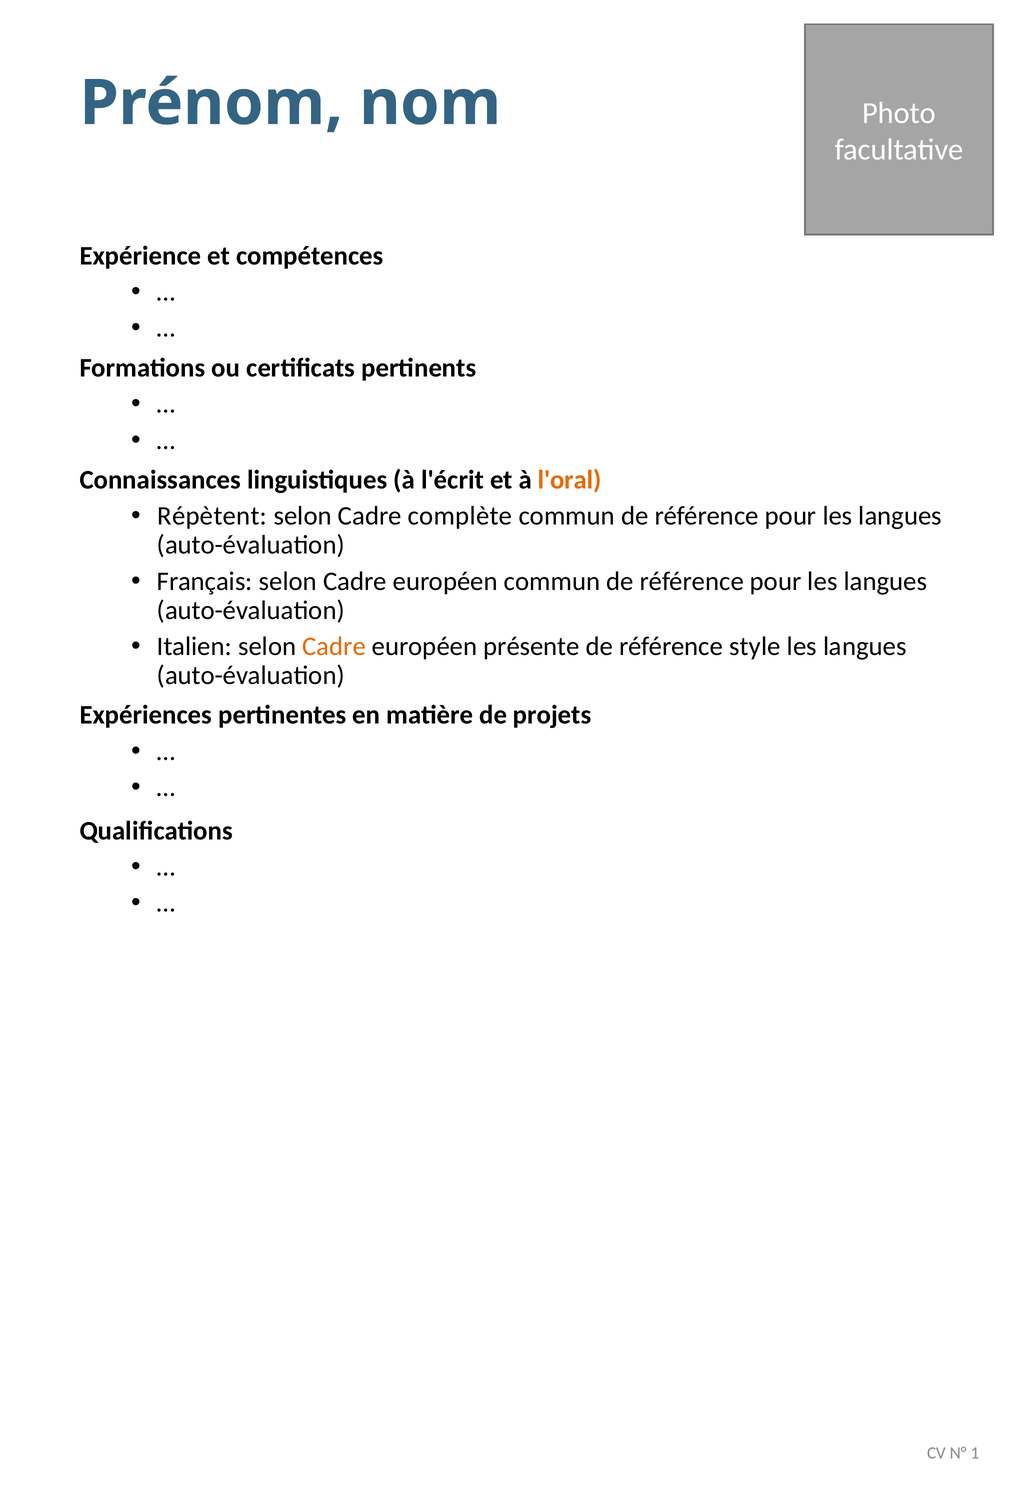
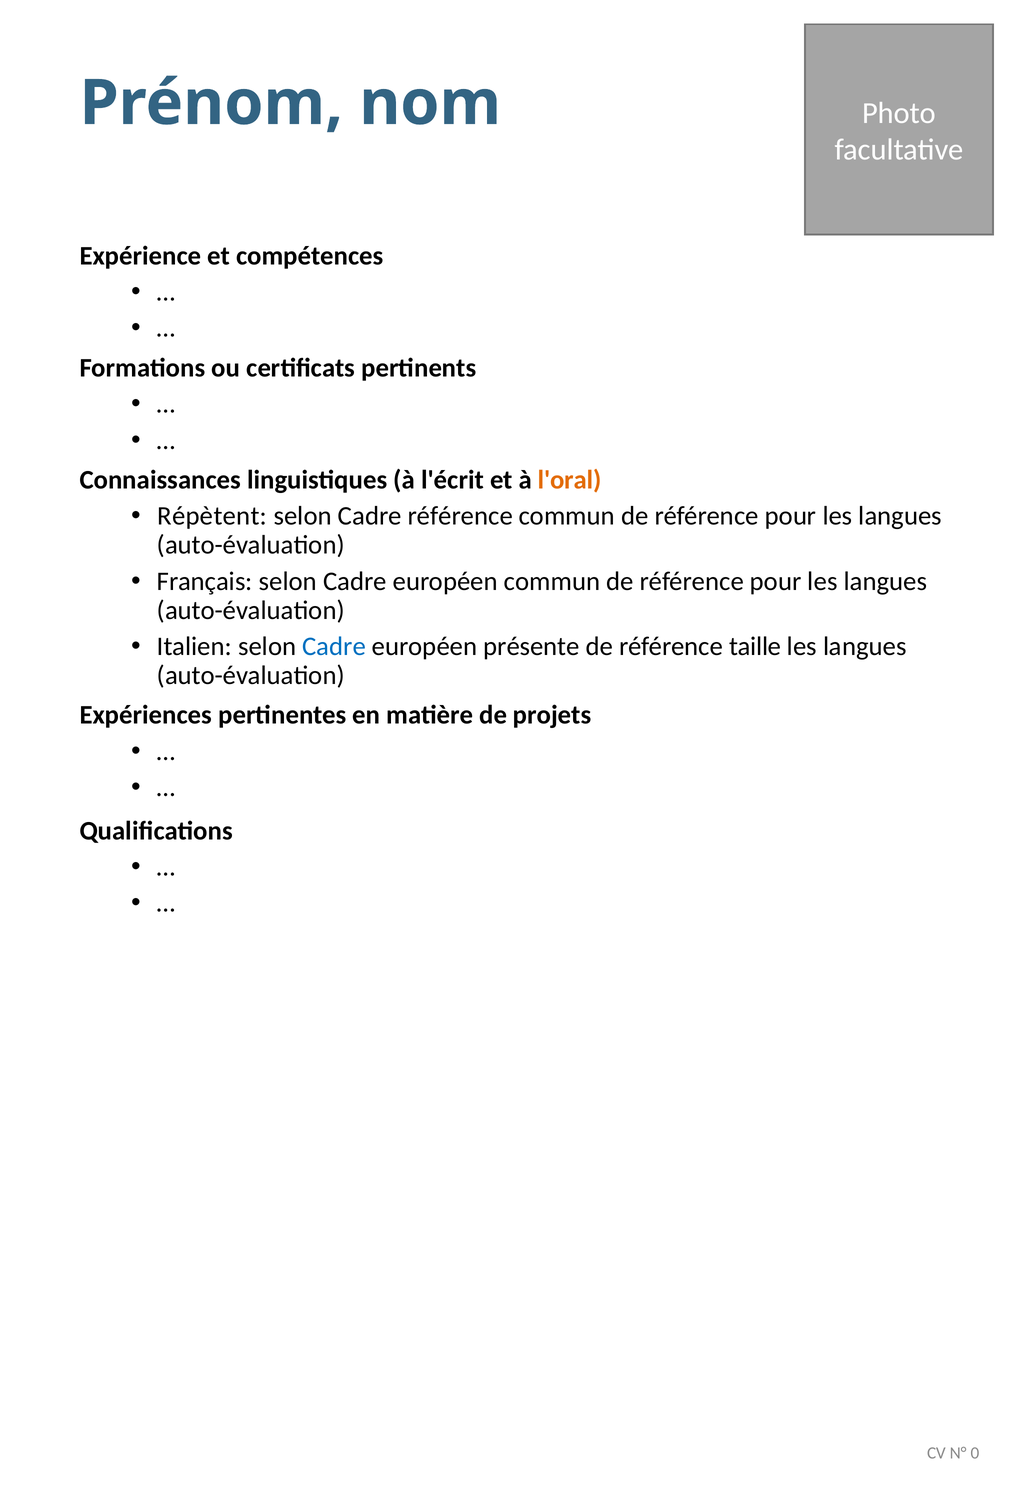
Cadre complète: complète -> référence
Cadre at (334, 646) colour: orange -> blue
style: style -> taille
1: 1 -> 0
